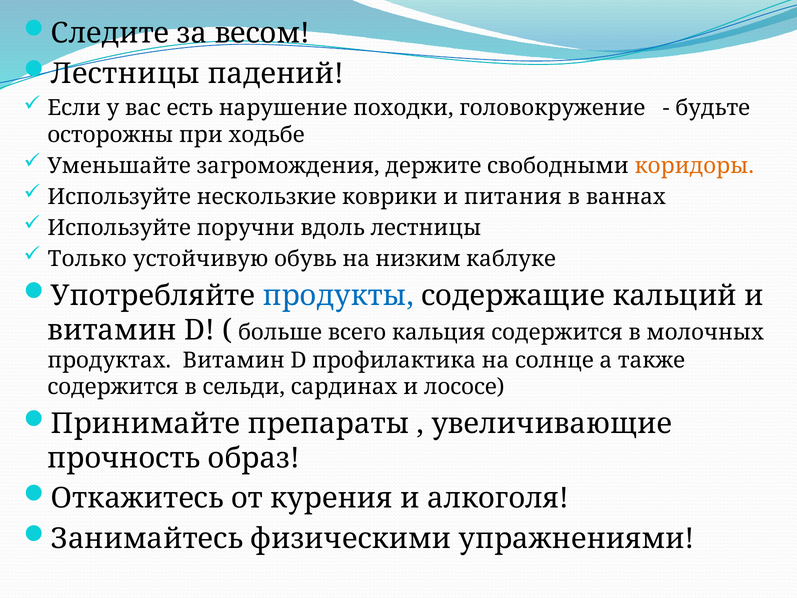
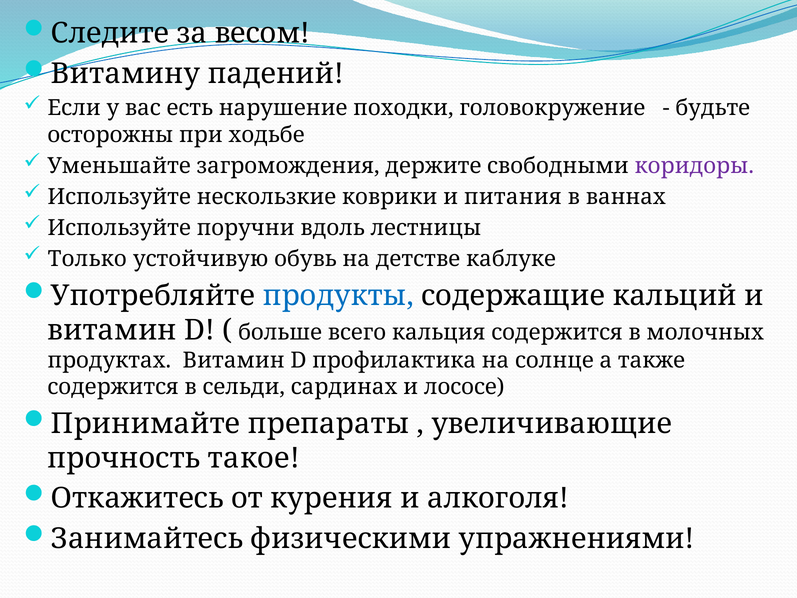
Лестницы at (125, 74): Лестницы -> Витамину
коридоры colour: orange -> purple
низким: низким -> детстве
образ: образ -> такое
